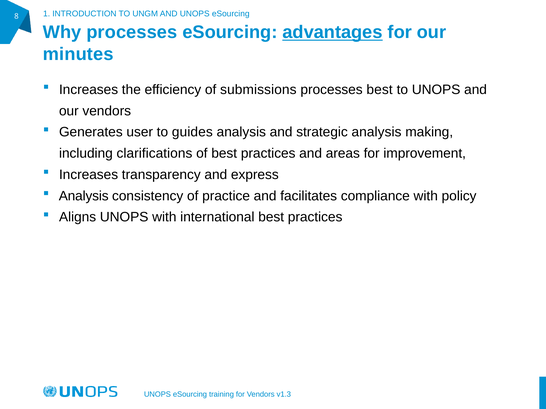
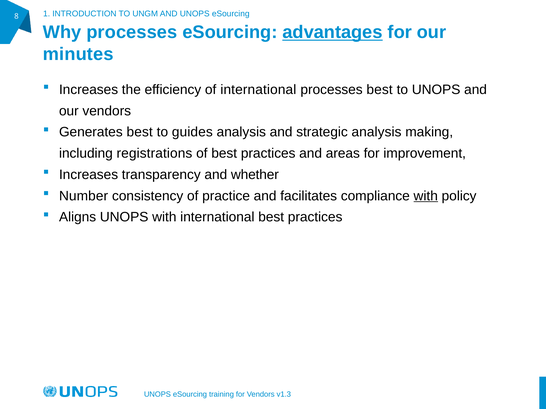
of submissions: submissions -> international
Generates user: user -> best
clarifications: clarifications -> registrations
express: express -> whether
Analysis at (84, 196): Analysis -> Number
with at (426, 196) underline: none -> present
